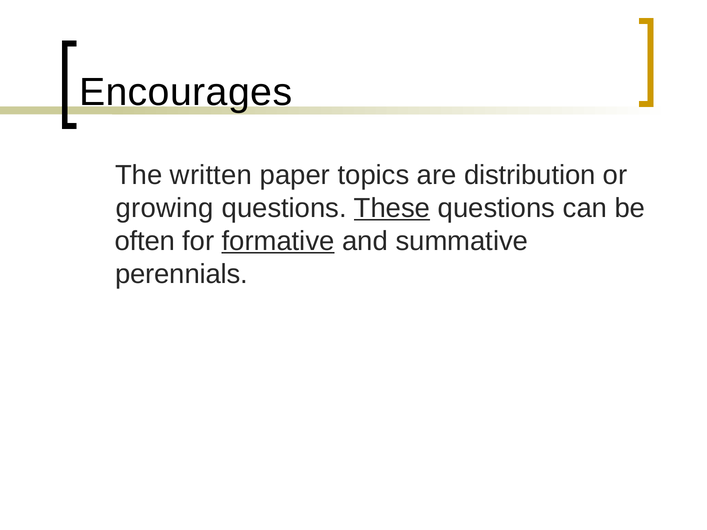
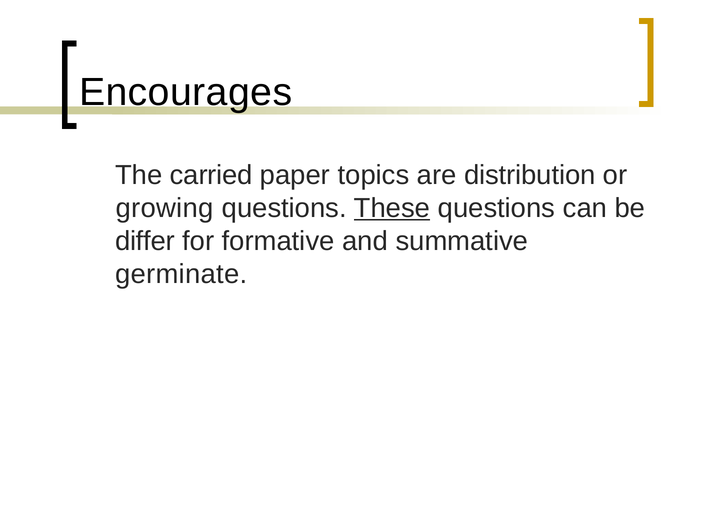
written: written -> carried
often: often -> differ
formative underline: present -> none
perennials: perennials -> germinate
